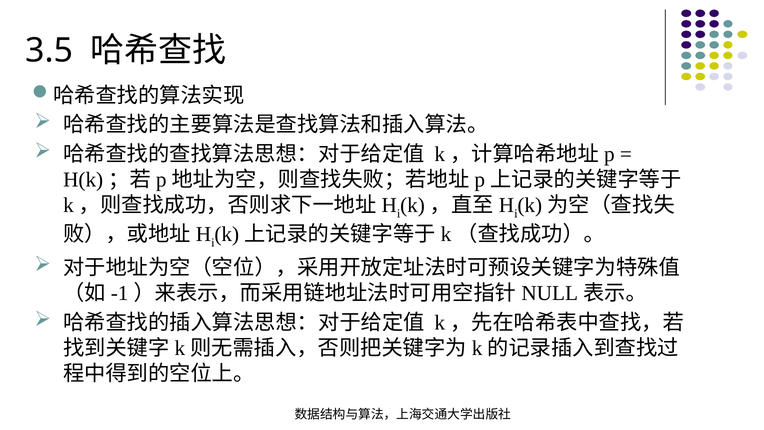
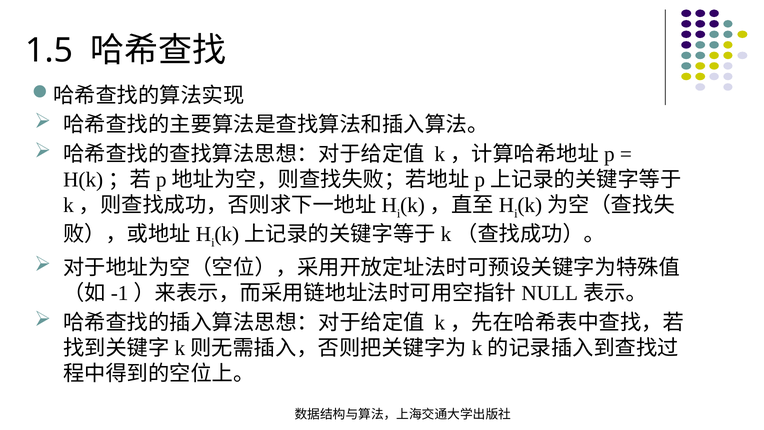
3.5: 3.5 -> 1.5
